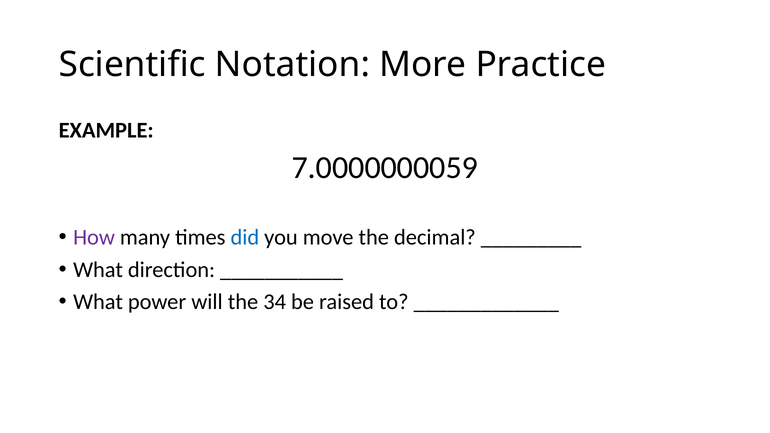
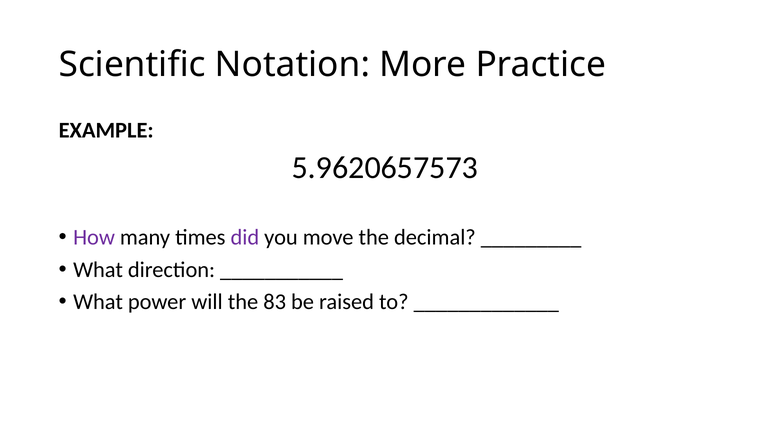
7.0000000059: 7.0000000059 -> 5.9620657573
did colour: blue -> purple
34: 34 -> 83
